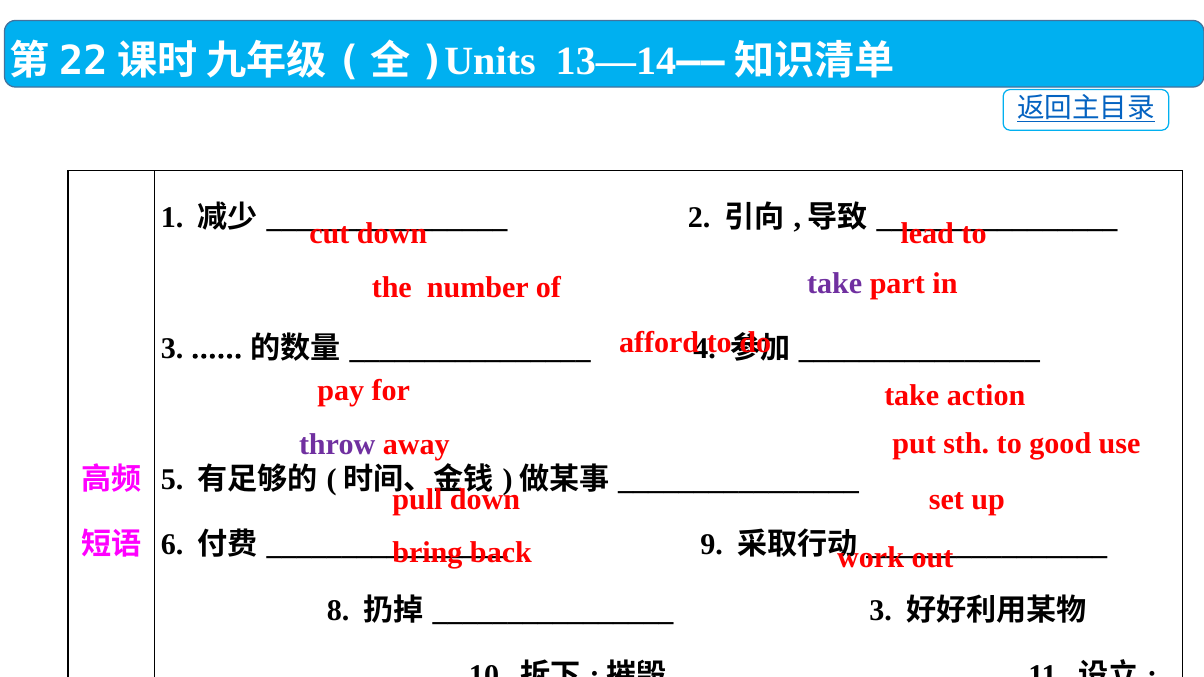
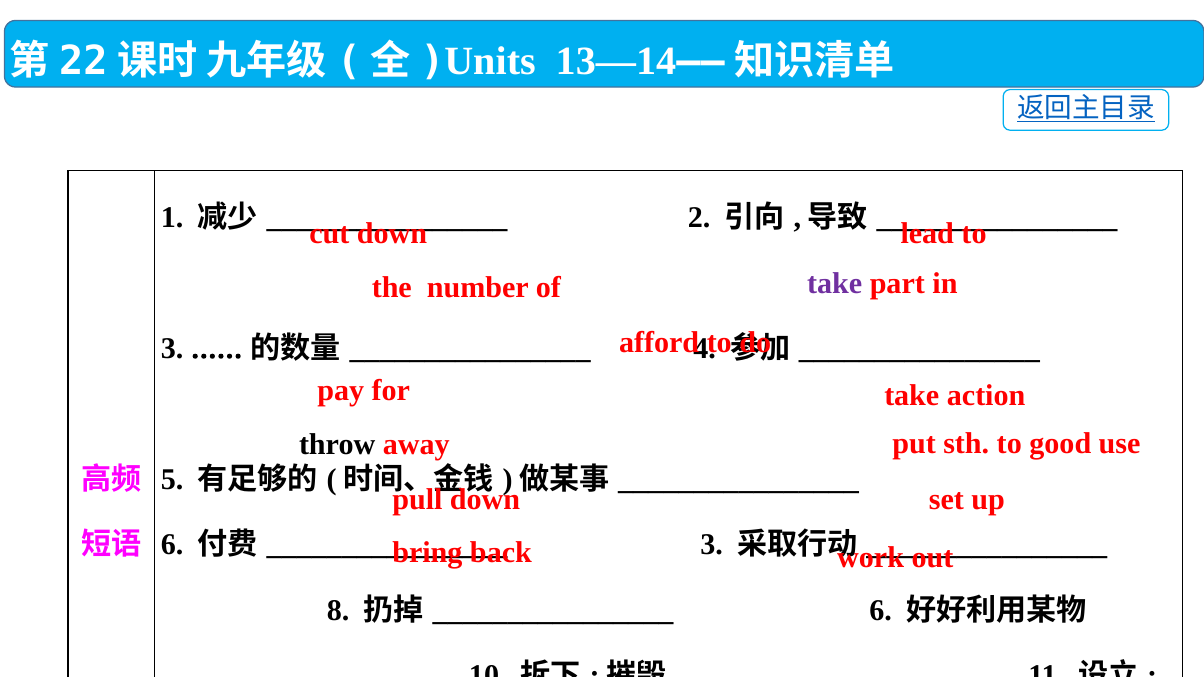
throw colour: purple -> black
9 at (712, 545): 9 -> 3
3 at (881, 611): 3 -> 6
